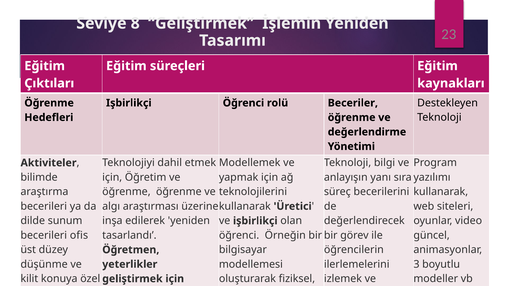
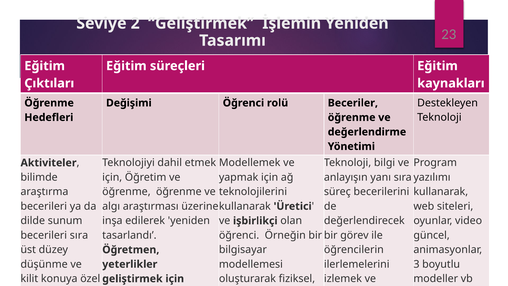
8: 8 -> 2
Işbirlikçi at (129, 103): Işbirlikçi -> Değişimi
becerileri ofis: ofis -> sıra
